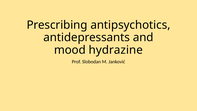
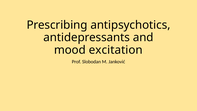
hydrazine: hydrazine -> excitation
